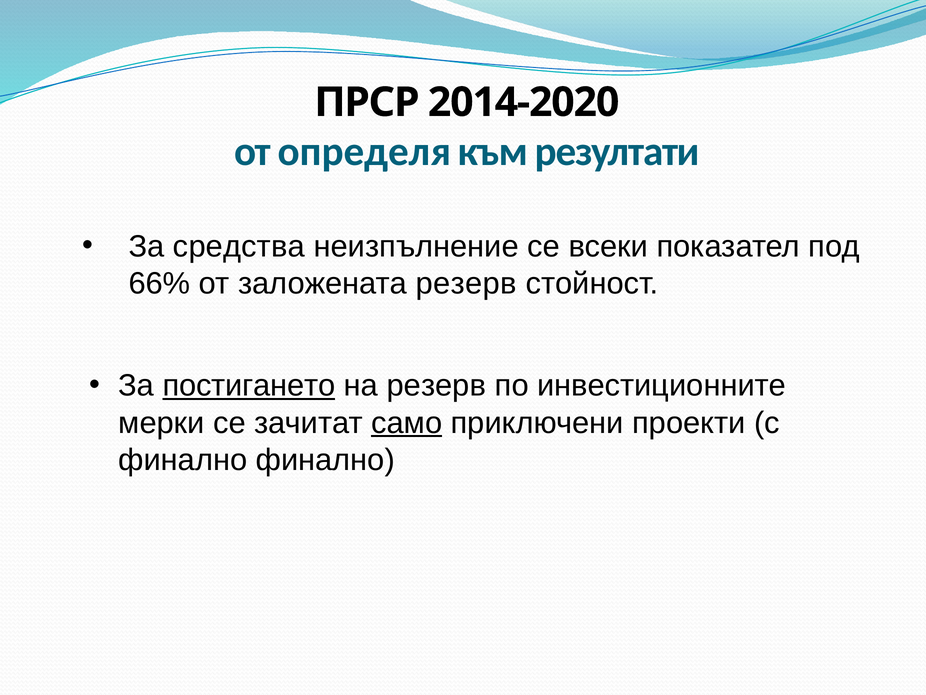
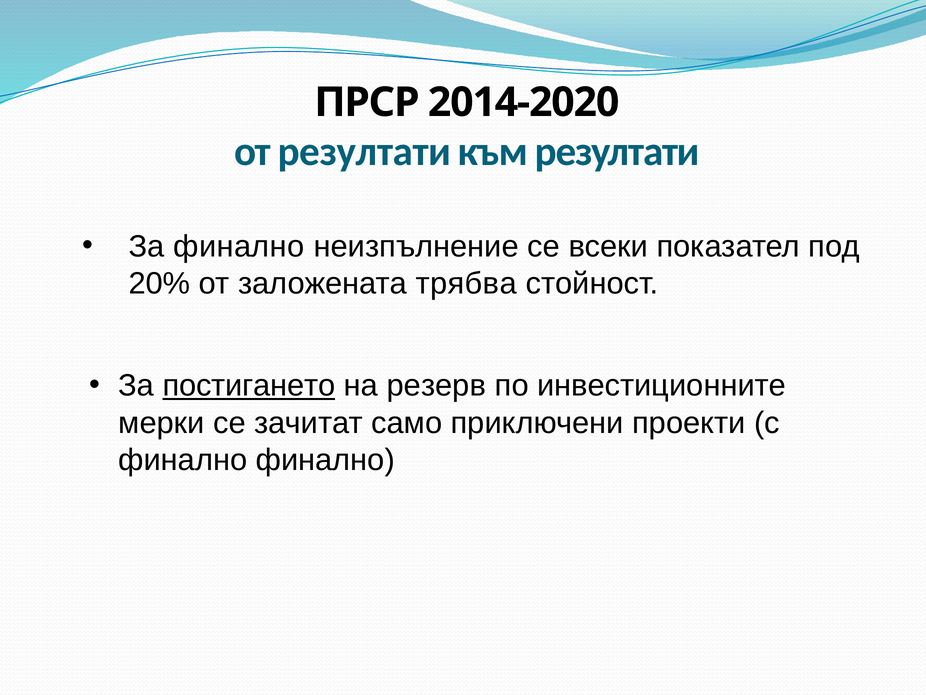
от определя: определя -> резултати
За средства: средства -> финално
66%: 66% -> 20%
заложената резерв: резерв -> трябва
само underline: present -> none
